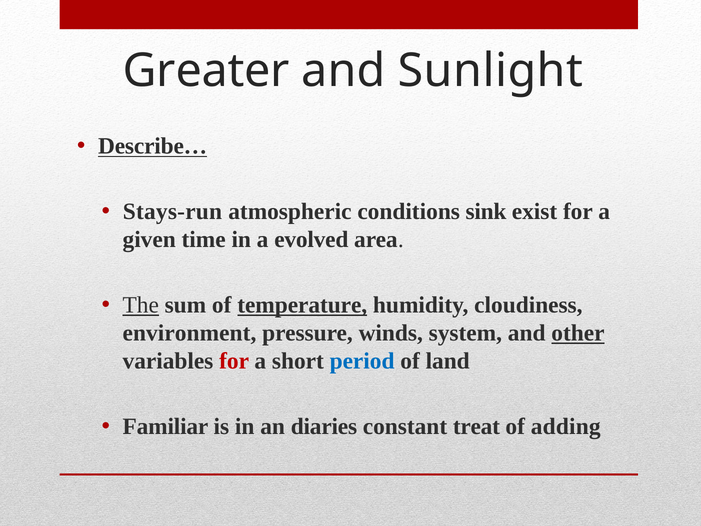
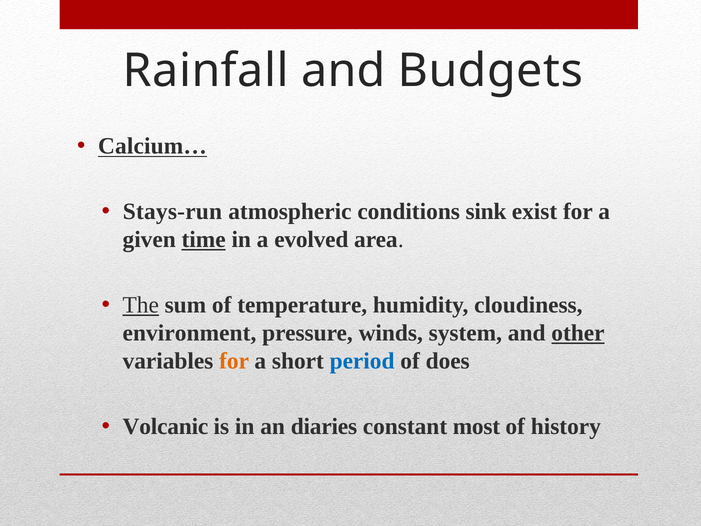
Greater: Greater -> Rainfall
Sunlight: Sunlight -> Budgets
Describe…: Describe… -> Calcium…
time underline: none -> present
temperature underline: present -> none
for at (234, 361) colour: red -> orange
land: land -> does
Familiar: Familiar -> Volcanic
treat: treat -> most
adding: adding -> history
